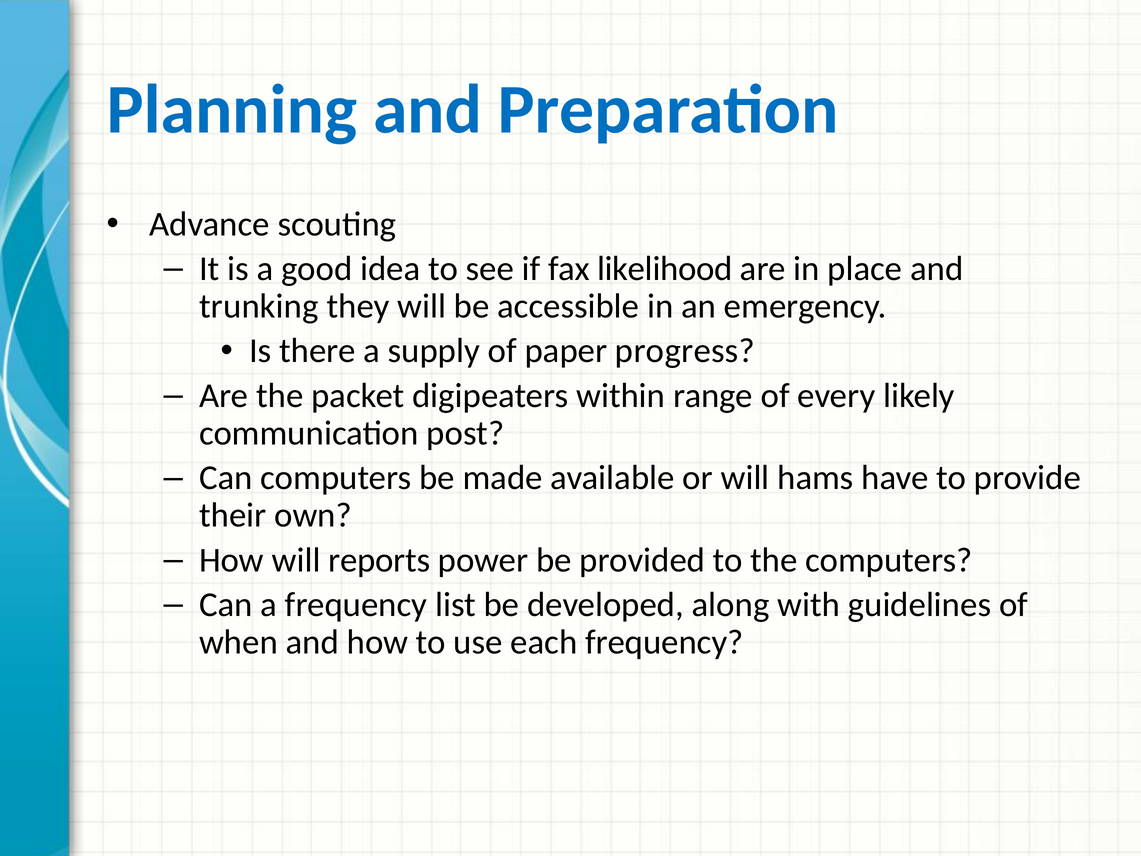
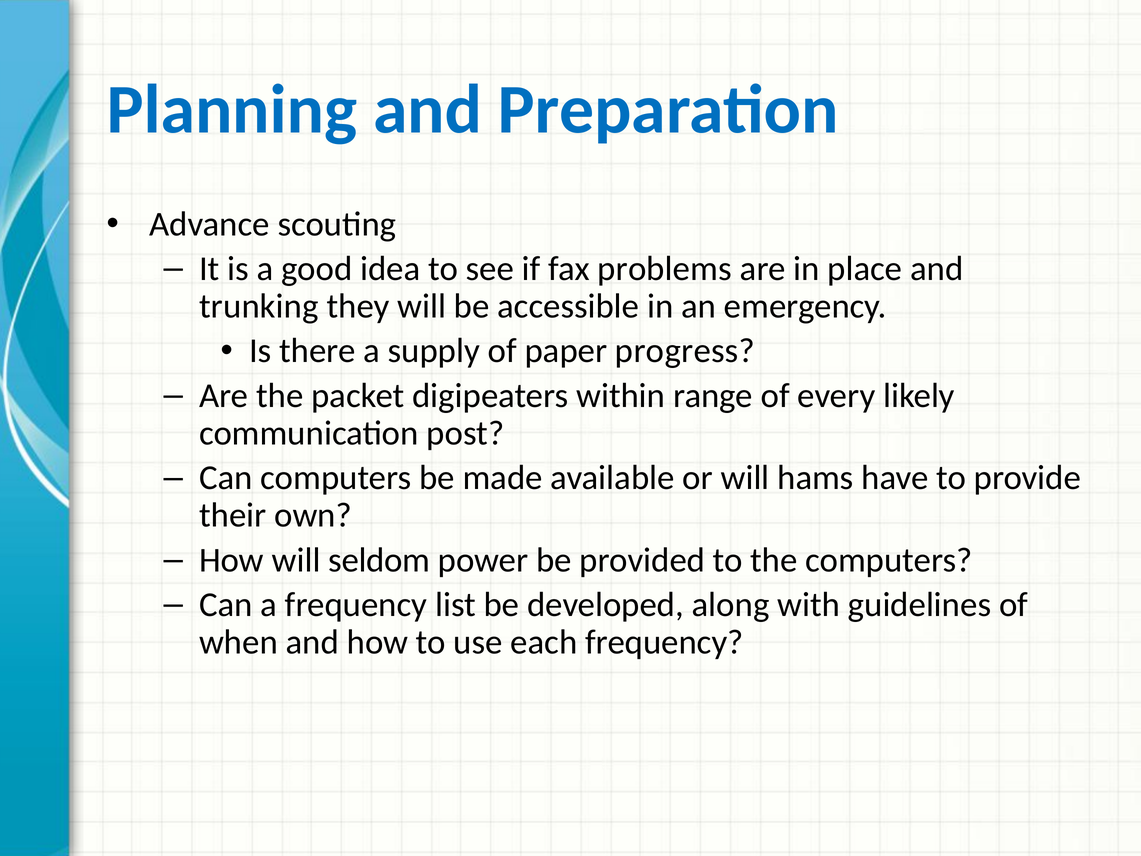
likelihood: likelihood -> problems
reports: reports -> seldom
